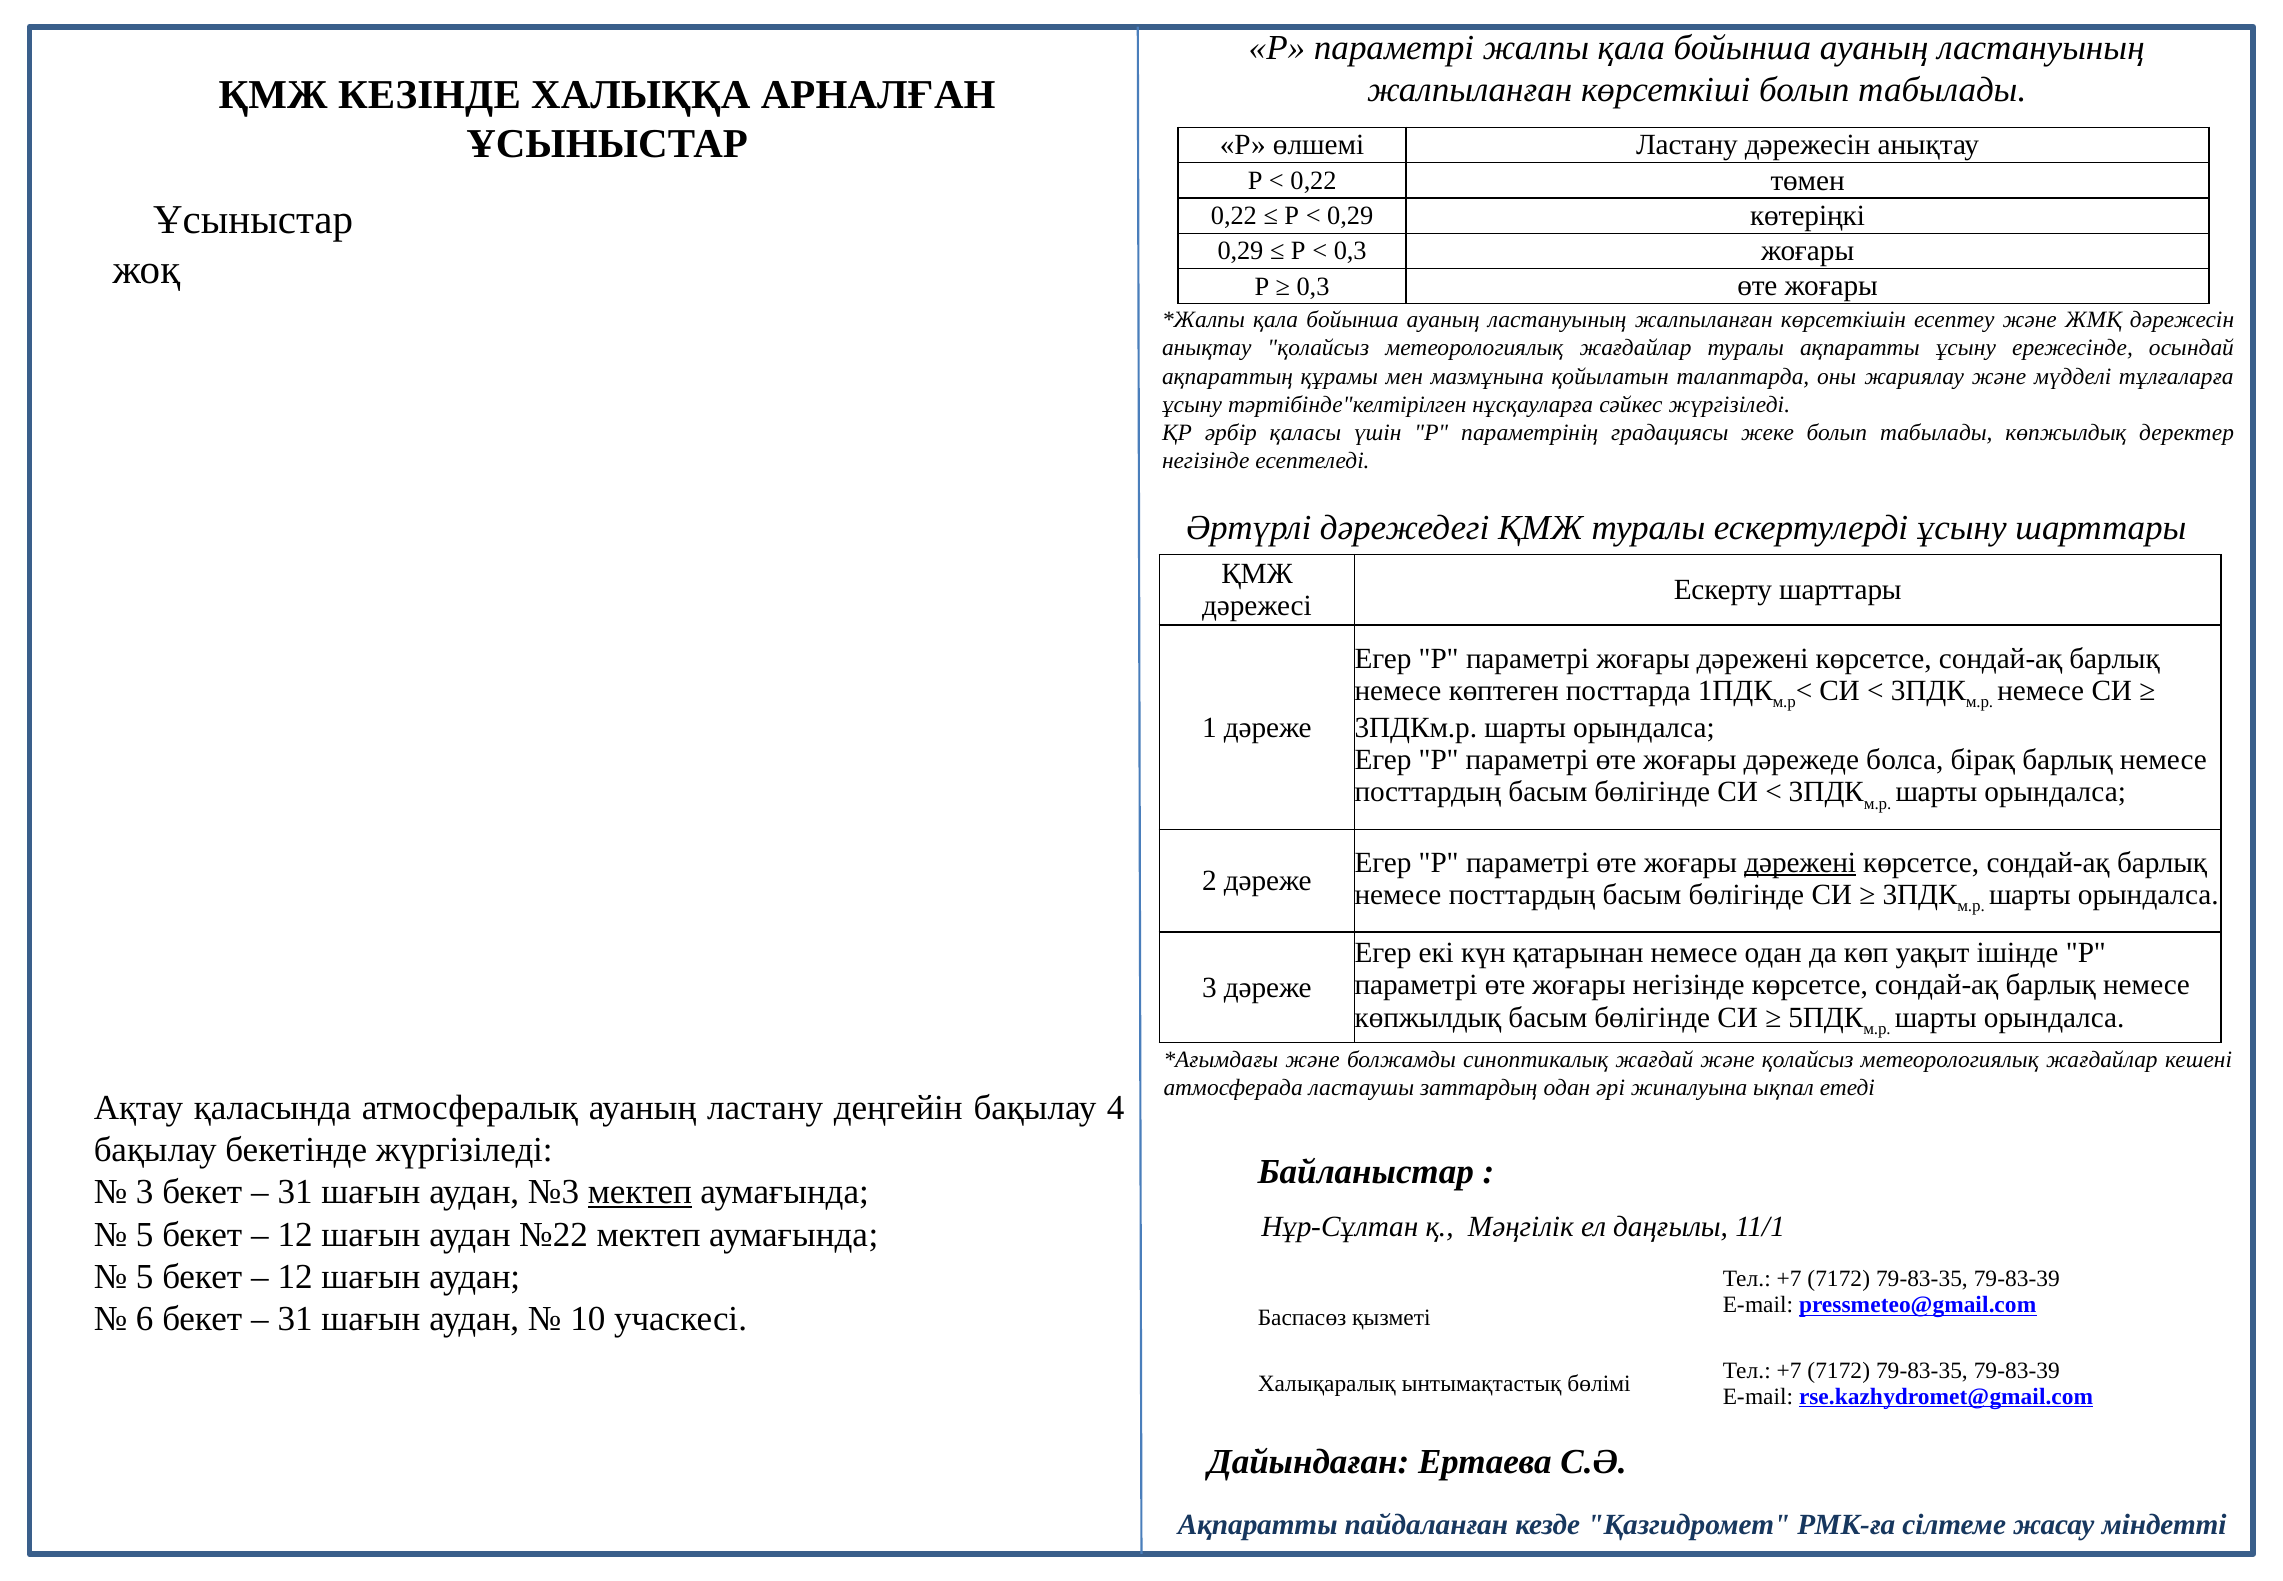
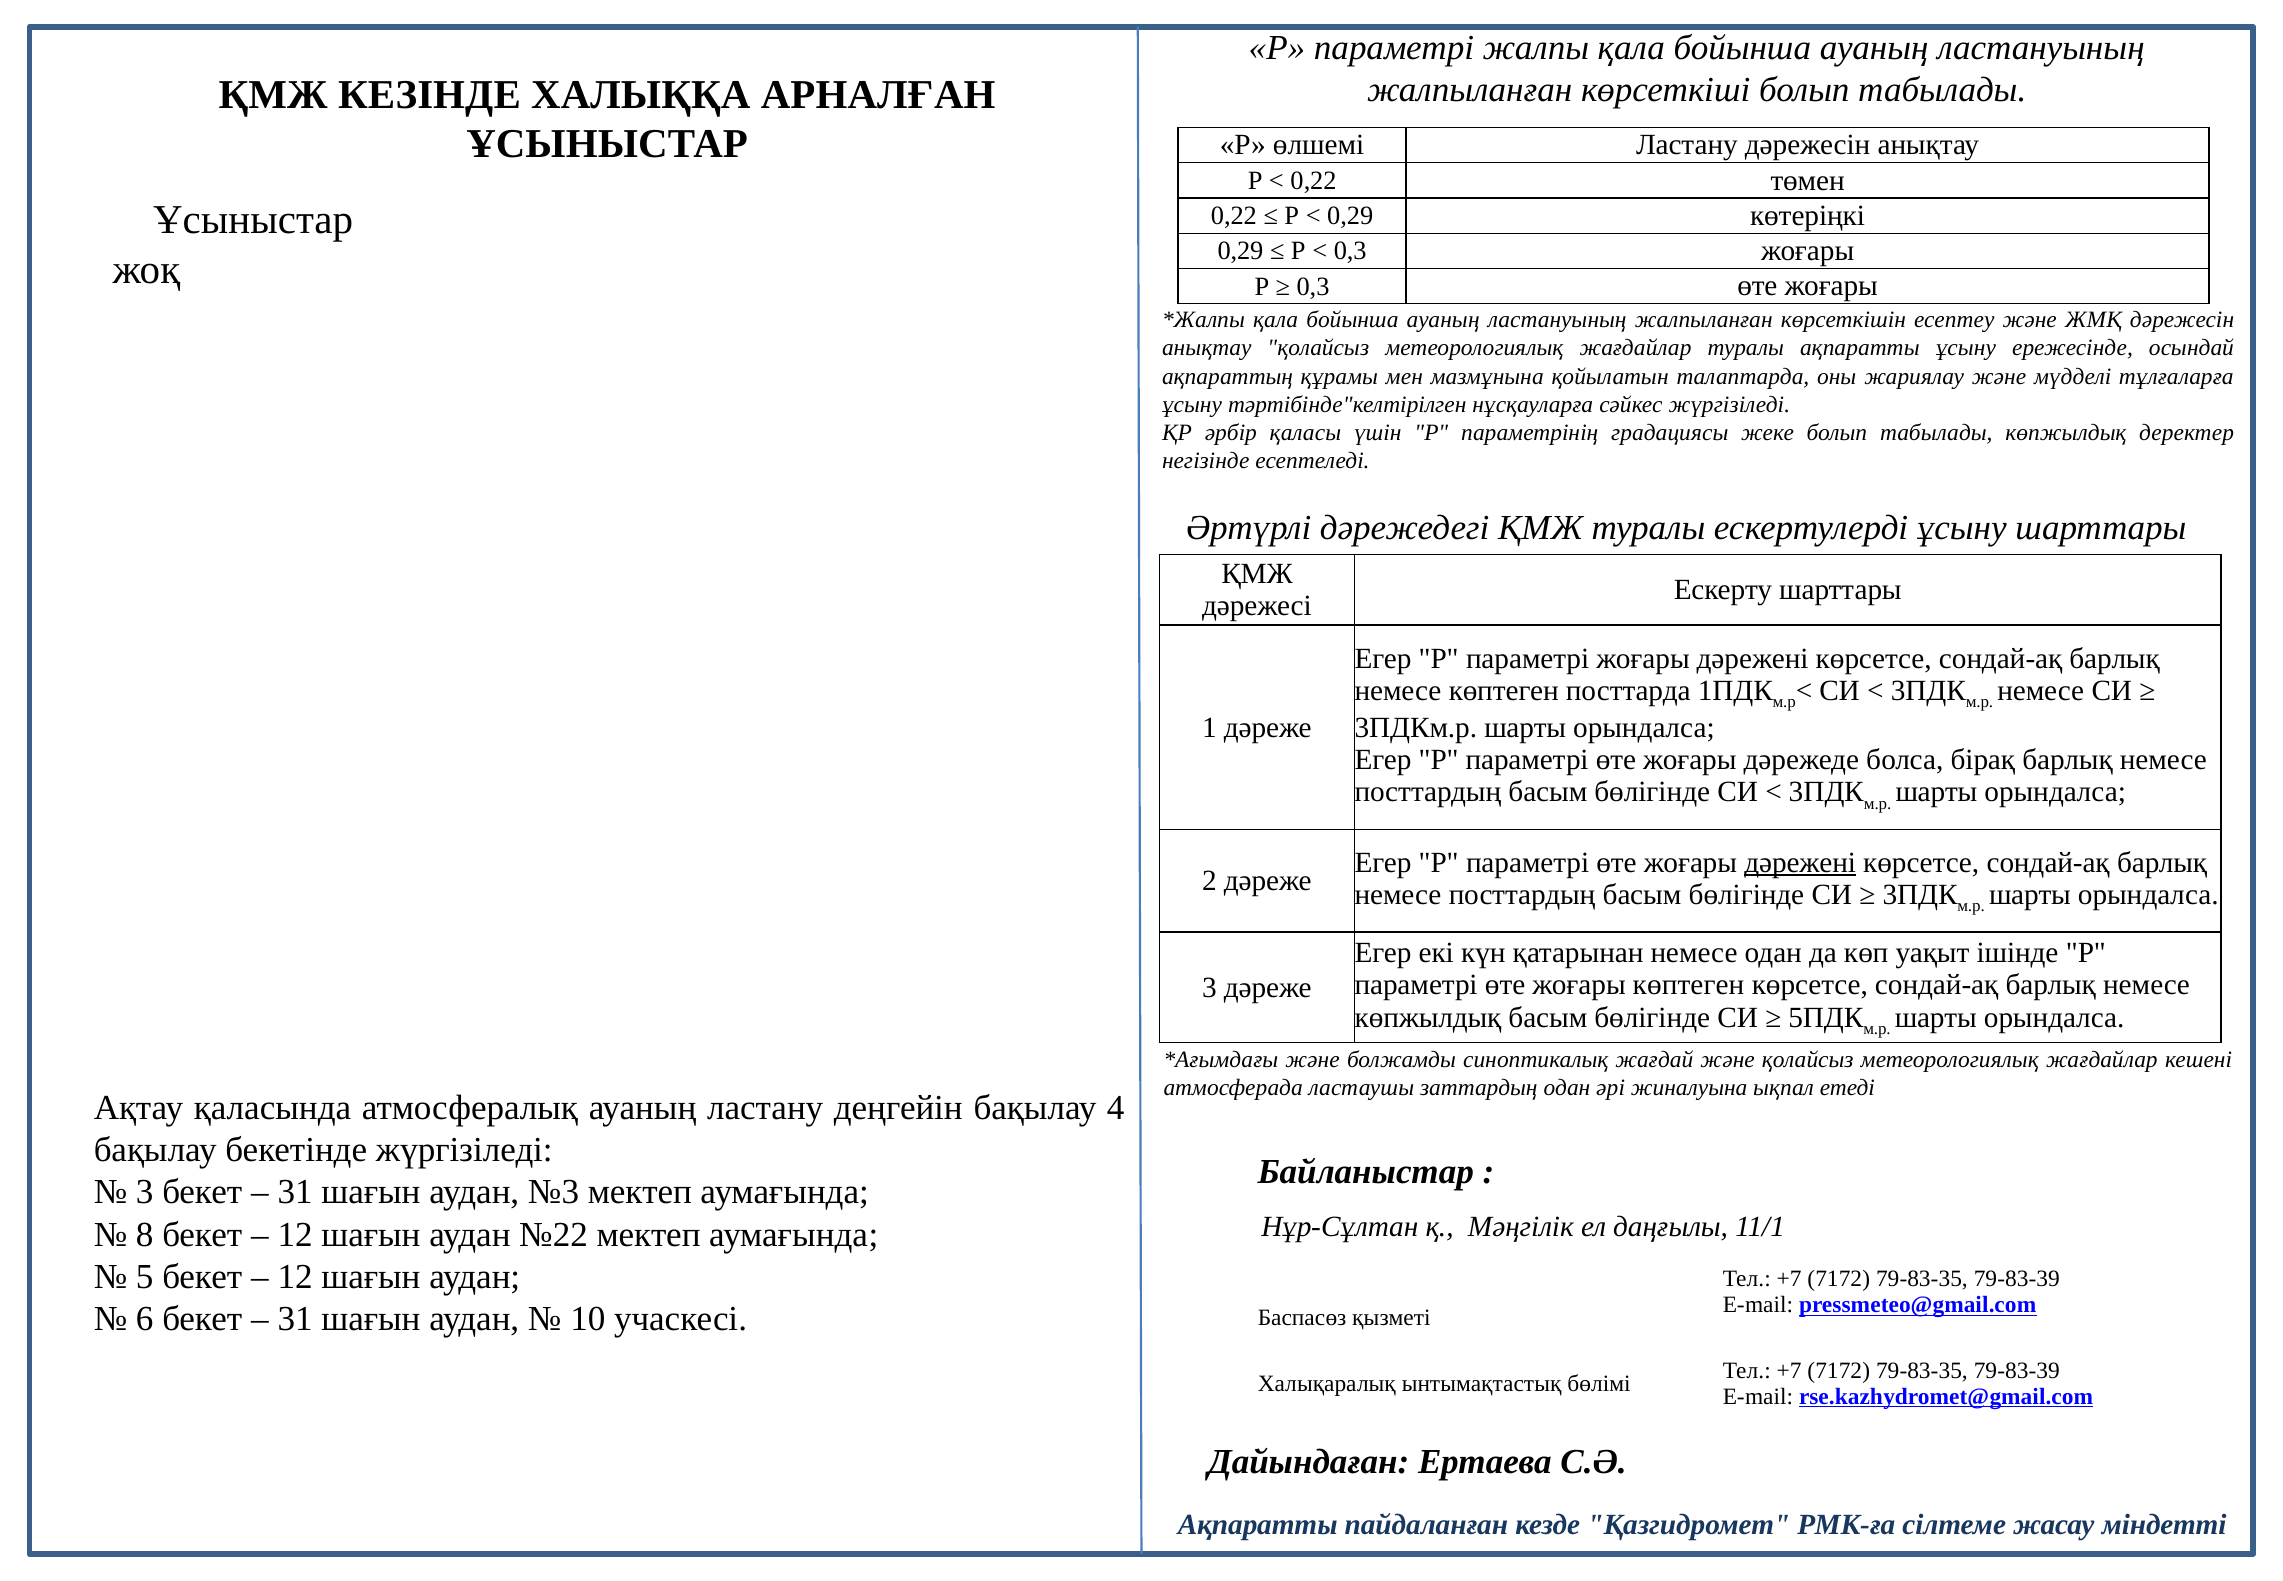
жоғары негізінде: негізінде -> көптеген
мектеп at (640, 1192) underline: present -> none
5 at (145, 1234): 5 -> 8
